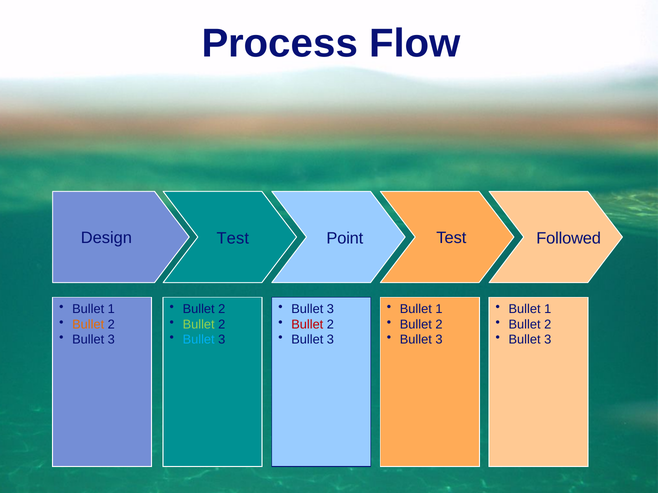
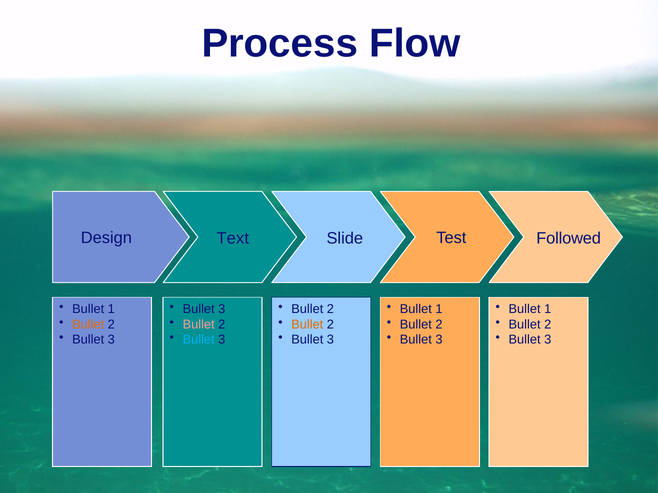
Point: Point -> Slide
Test at (233, 238): Test -> Text
2 at (222, 309): 2 -> 3
3 at (330, 309): 3 -> 2
Bullet at (199, 325) colour: light green -> pink
Bullet at (307, 325) colour: red -> orange
